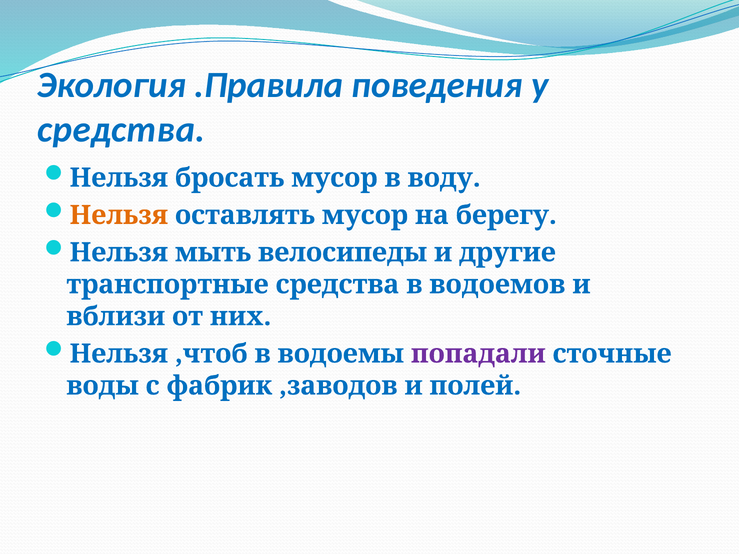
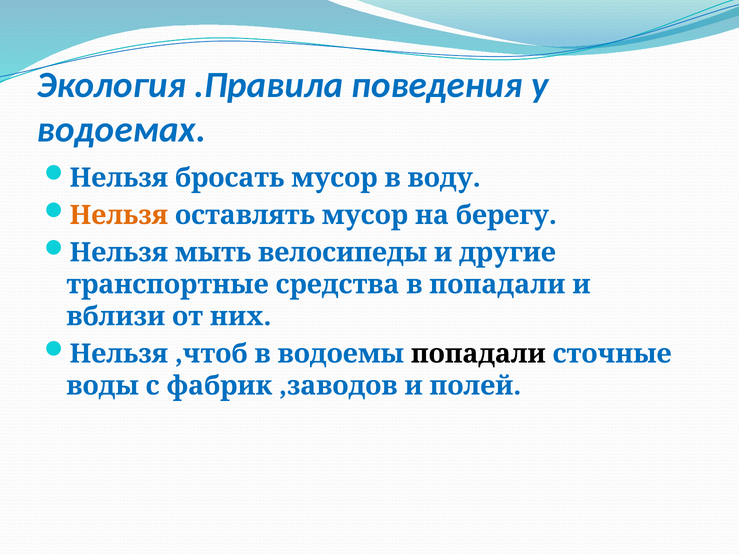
средства at (121, 130): средства -> водоемах
в водоемов: водоемов -> попадали
попадали at (478, 354) colour: purple -> black
